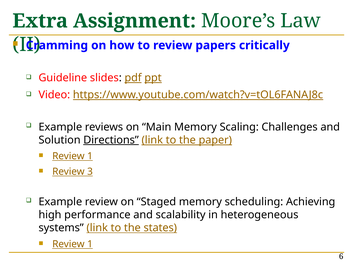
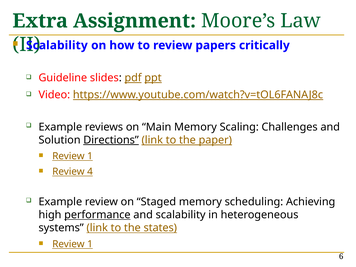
Cramming at (57, 45): Cramming -> Scalability
3: 3 -> 4
performance underline: none -> present
